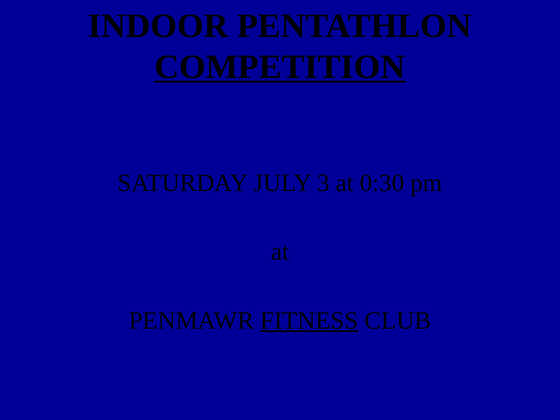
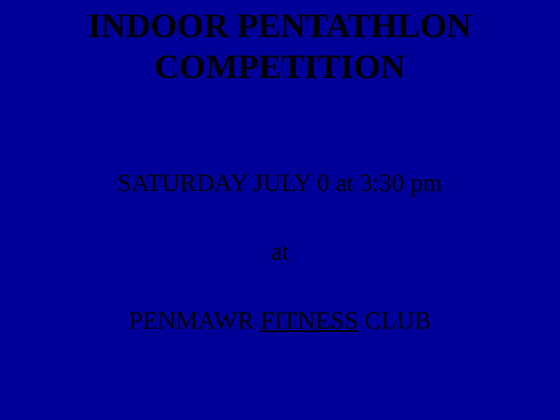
COMPETITION underline: present -> none
3: 3 -> 0
0:30: 0:30 -> 3:30
